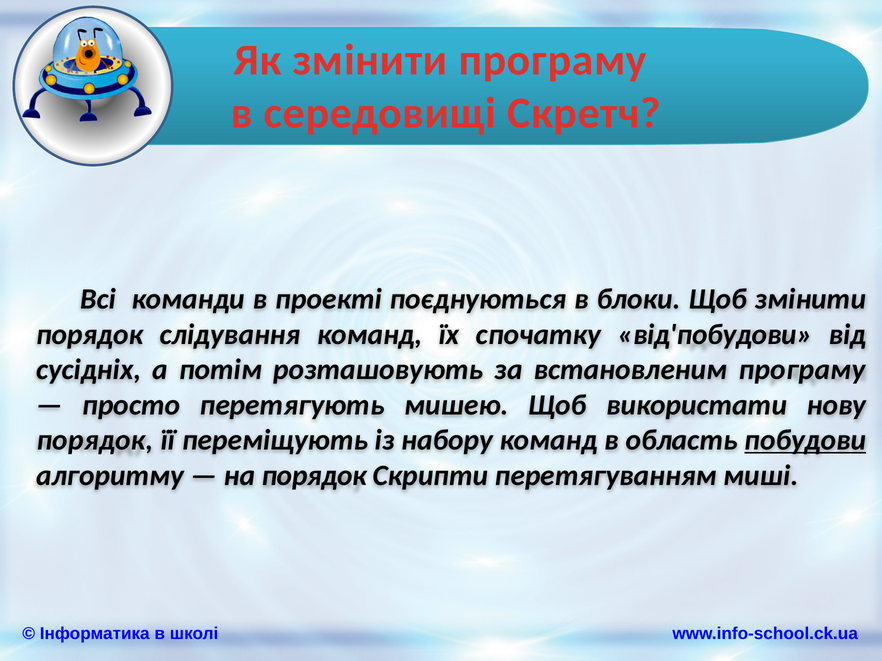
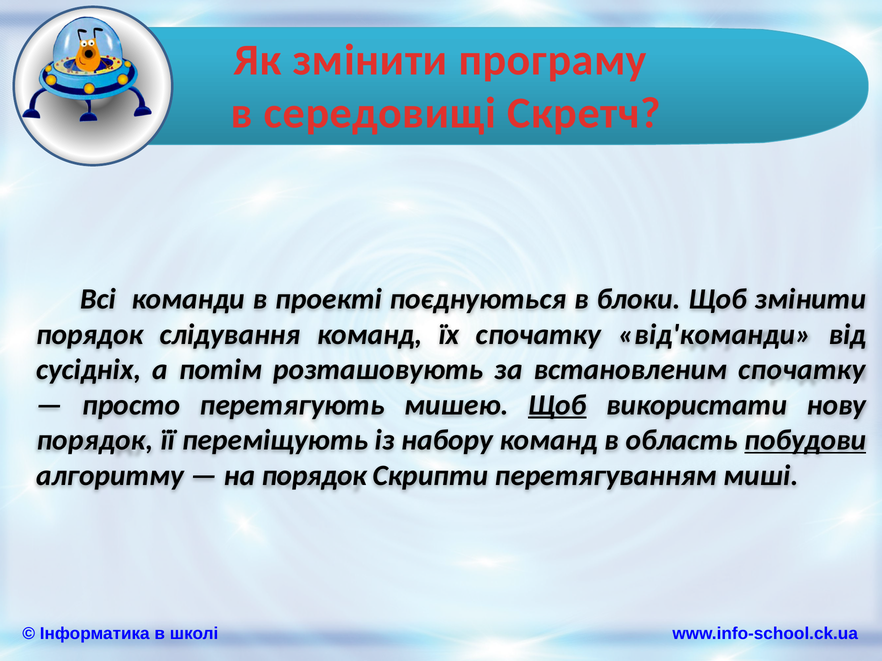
від'побудови: від'побудови -> від'команди
встановленим програму: програму -> спочатку
Щоб at (557, 405) underline: none -> present
